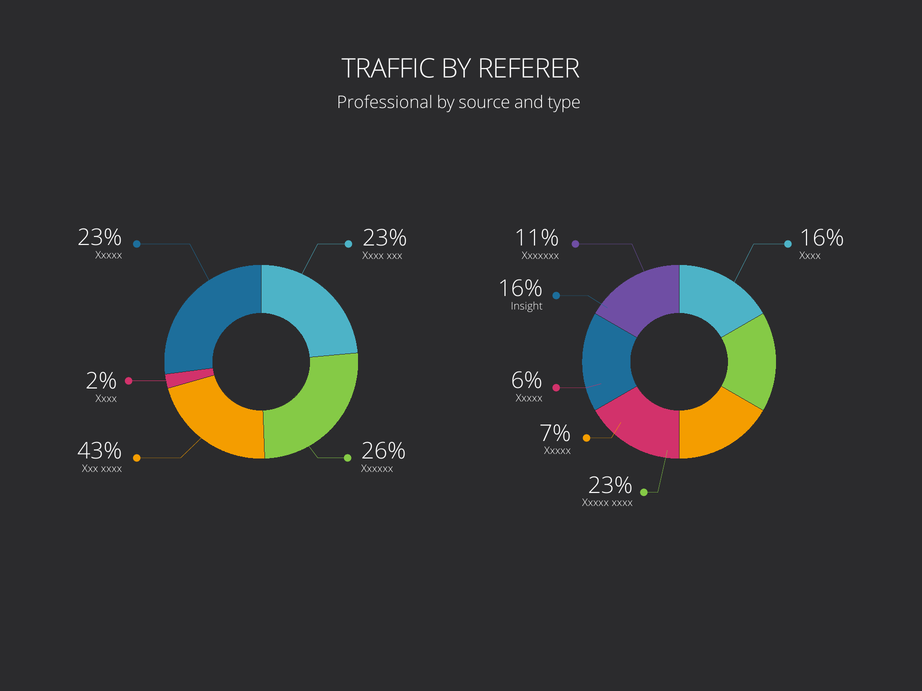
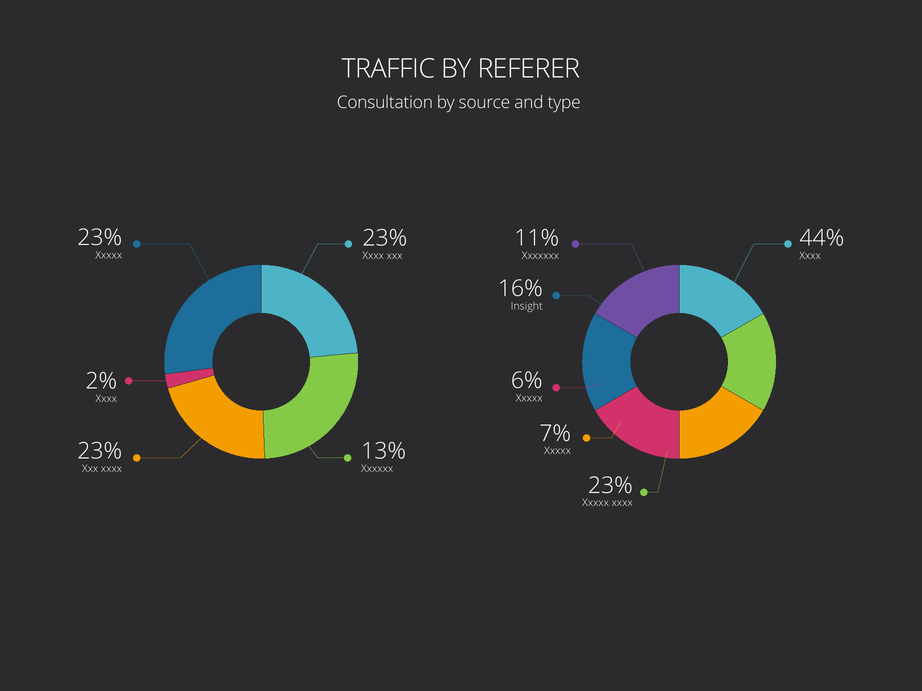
Professional: Professional -> Consultation
16% at (822, 238): 16% -> 44%
43% at (100, 451): 43% -> 23%
26%: 26% -> 13%
